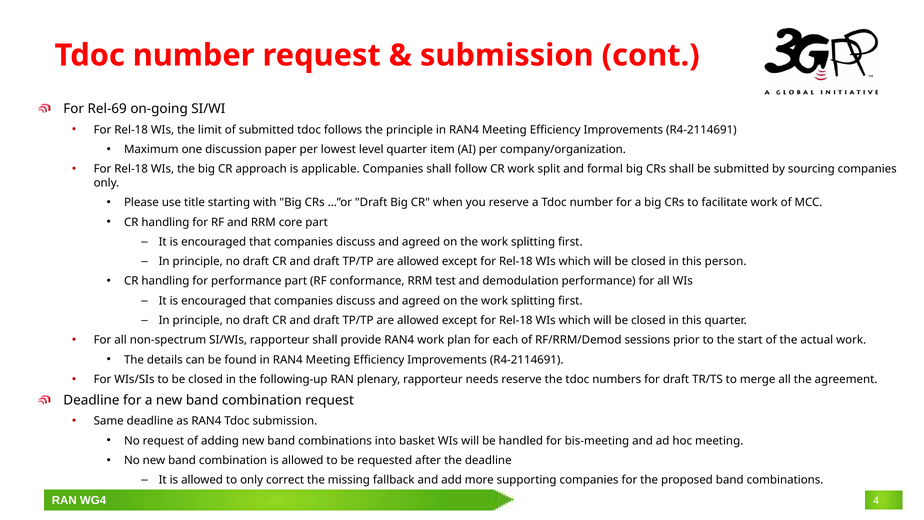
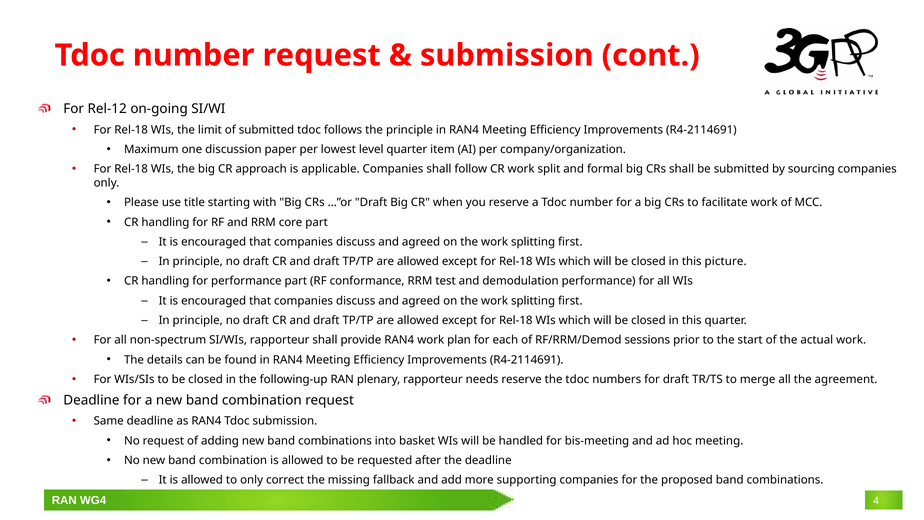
Rel-69: Rel-69 -> Rel-12
person: person -> picture
